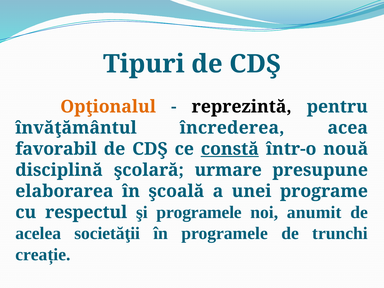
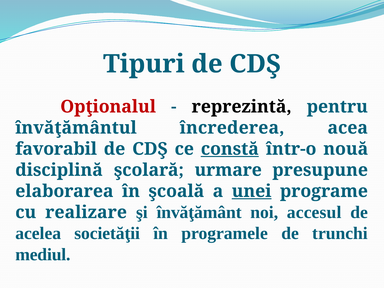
Opţionalul colour: orange -> red
unei underline: none -> present
respectul: respectul -> realizare
şi programele: programele -> învăţământ
anumit: anumit -> accesul
creație: creație -> mediul
